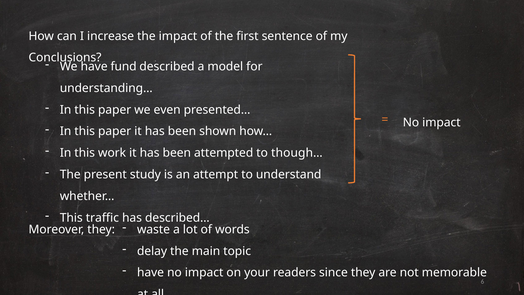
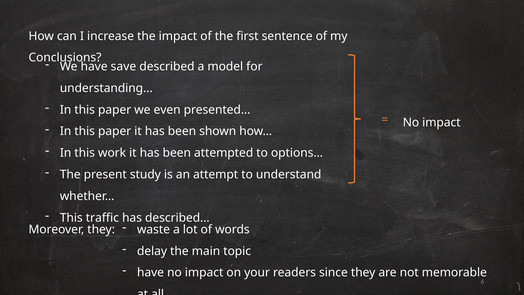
fund: fund -> save
though…: though… -> options…
